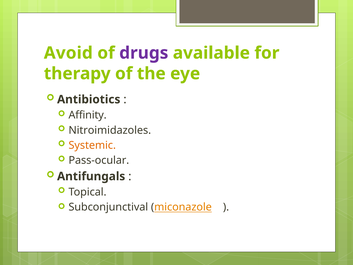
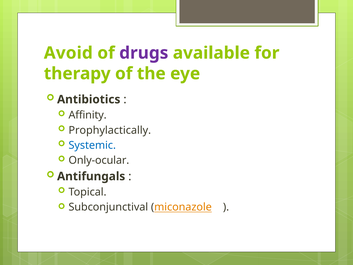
Nitroimidazoles: Nitroimidazoles -> Prophylactically
Systemic colour: orange -> blue
Pass-ocular: Pass-ocular -> Only-ocular
